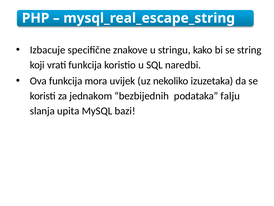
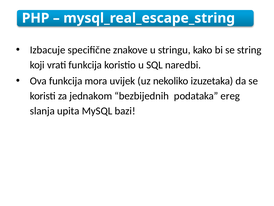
falju: falju -> ereg
